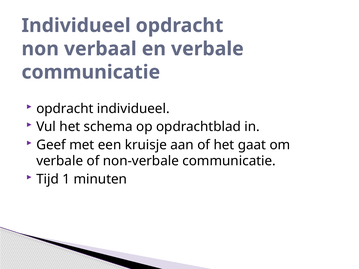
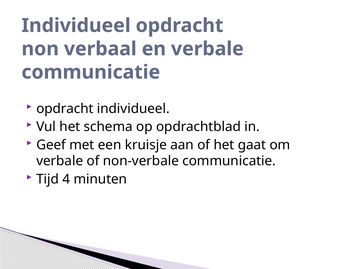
1: 1 -> 4
